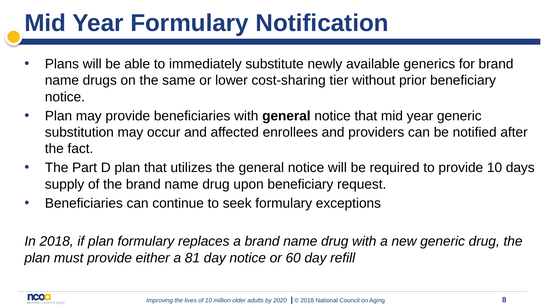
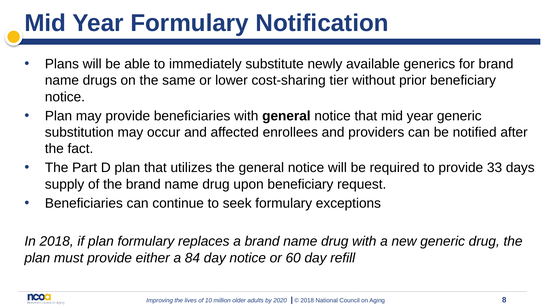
provide 10: 10 -> 33
81: 81 -> 84
